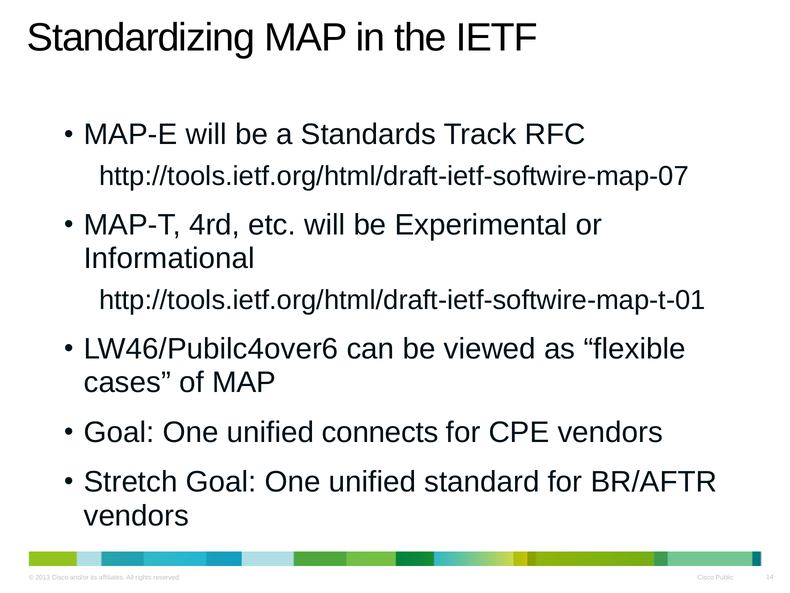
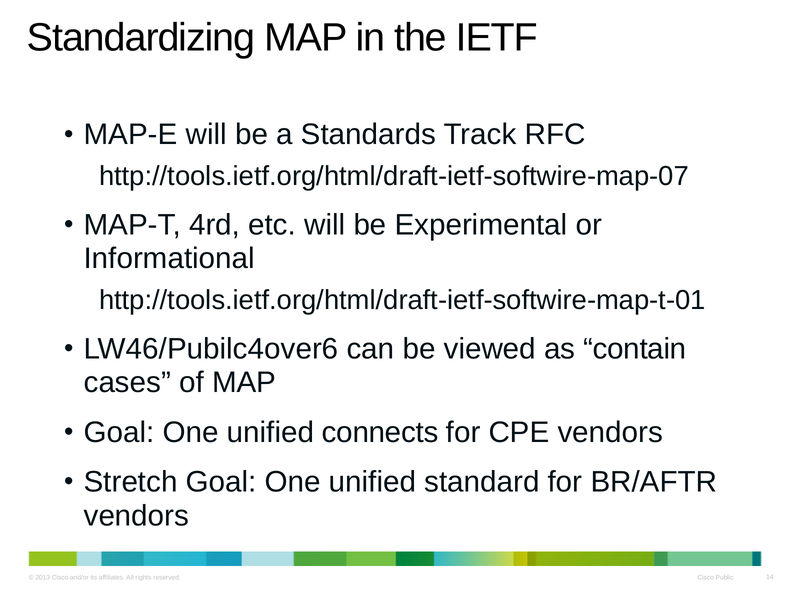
flexible: flexible -> contain
